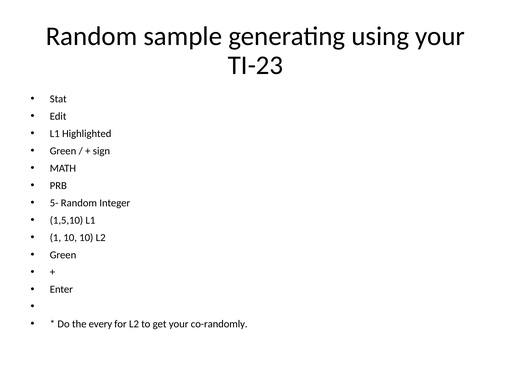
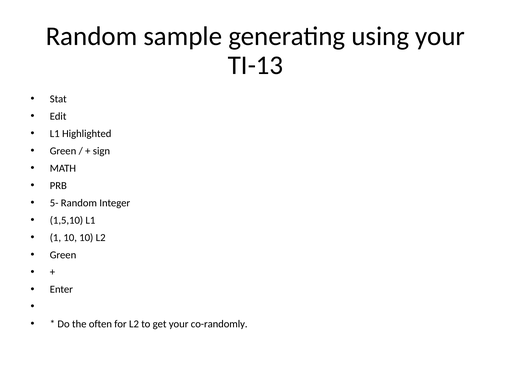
TI-23: TI-23 -> TI-13
every: every -> often
